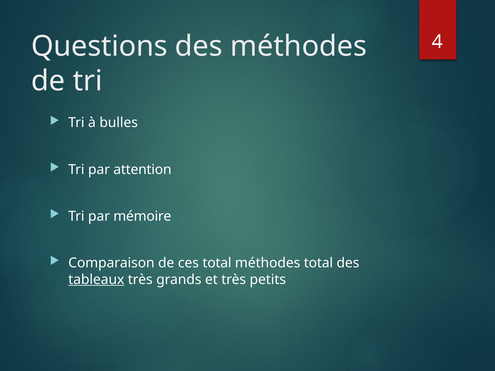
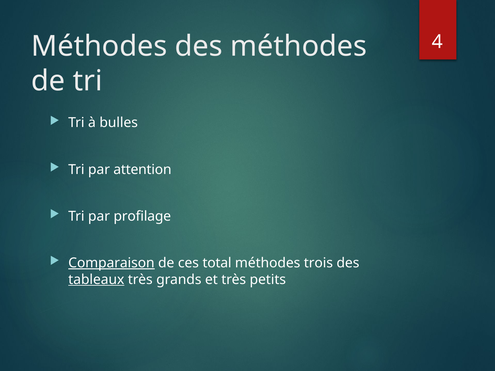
Questions at (99, 46): Questions -> Méthodes
mémoire: mémoire -> profilage
Comparaison underline: none -> present
méthodes total: total -> trois
